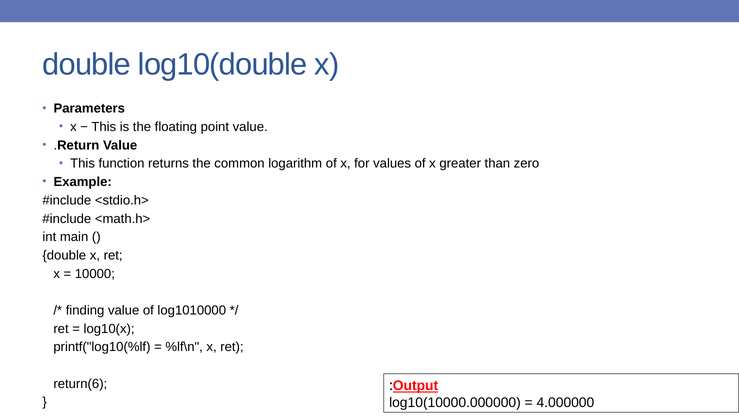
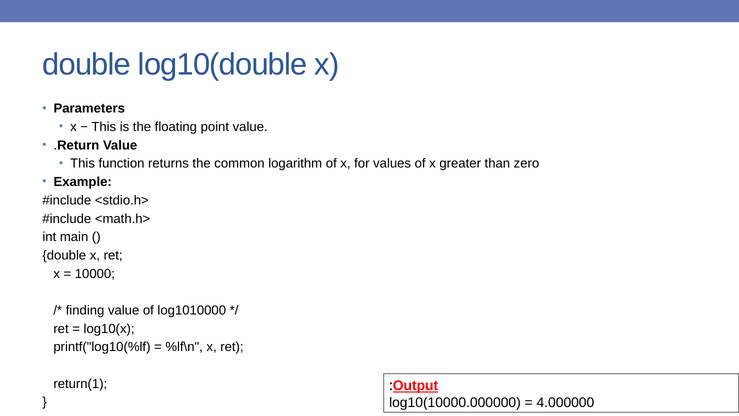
return(6: return(6 -> return(1
